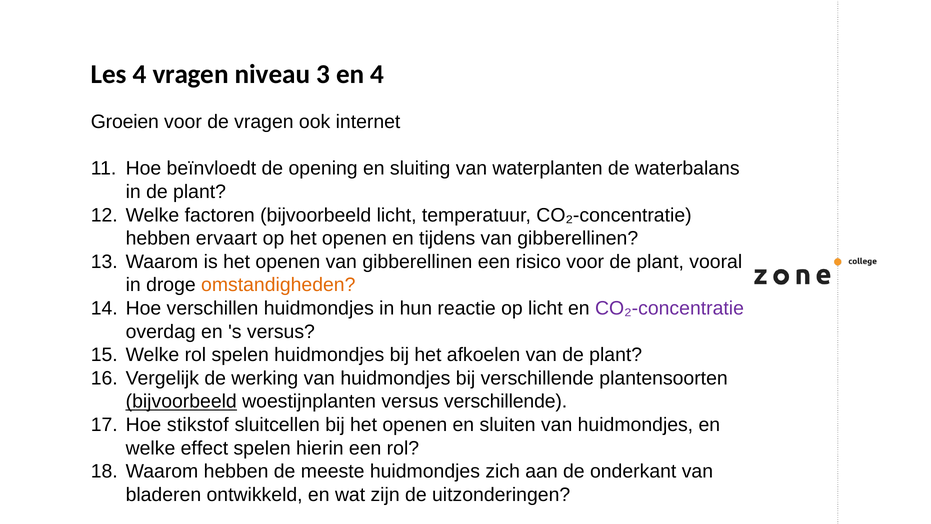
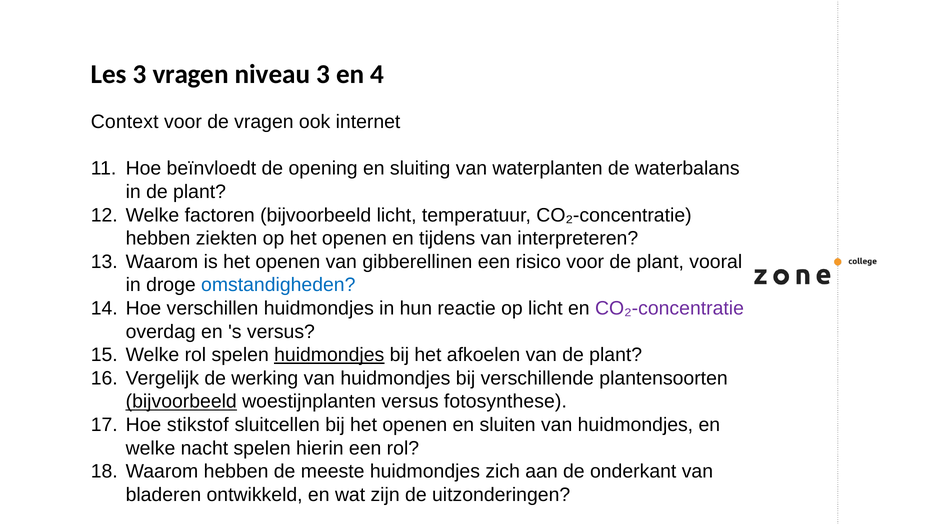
Les 4: 4 -> 3
Groeien: Groeien -> Context
ervaart: ervaart -> ziekten
gibberellinen at (578, 238): gibberellinen -> interpreteren
omstandigheden colour: orange -> blue
huidmondjes at (329, 355) underline: none -> present
versus verschillende: verschillende -> fotosynthese
effect: effect -> nacht
